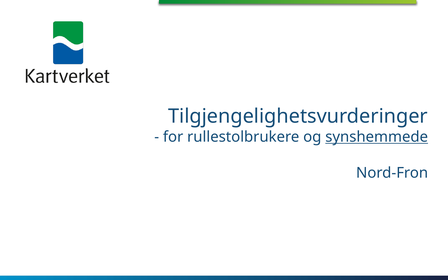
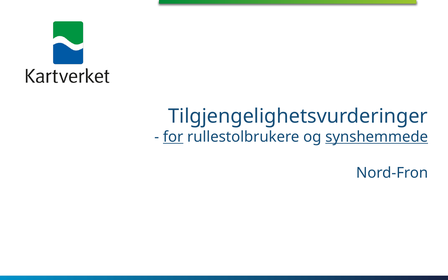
for underline: none -> present
